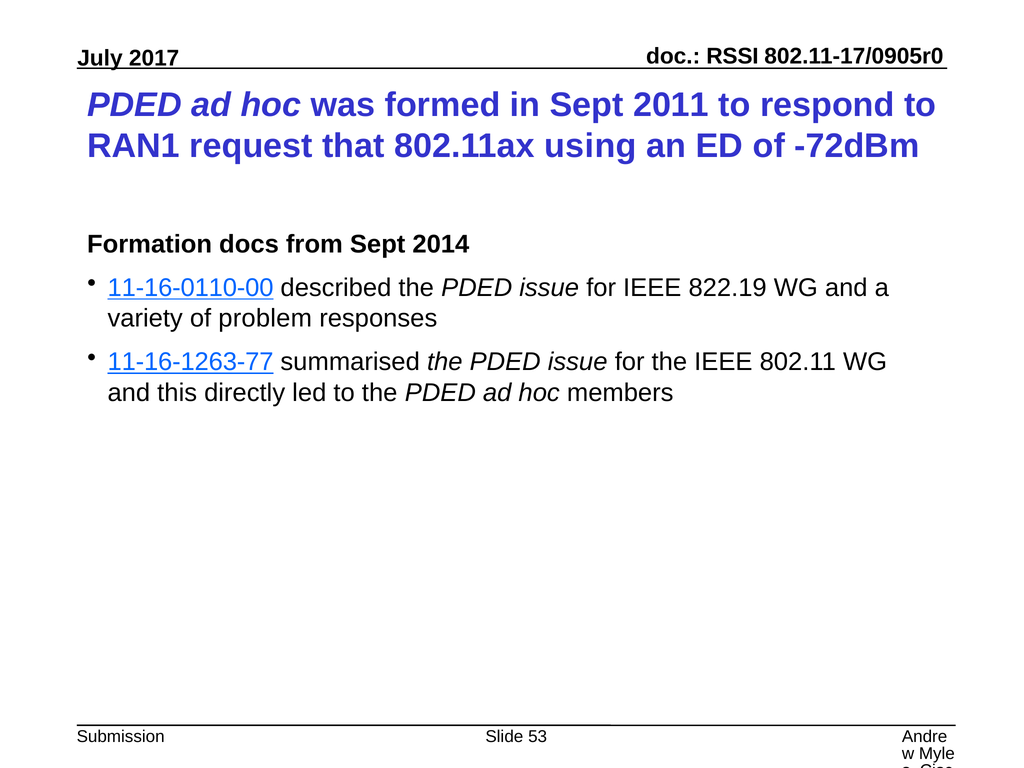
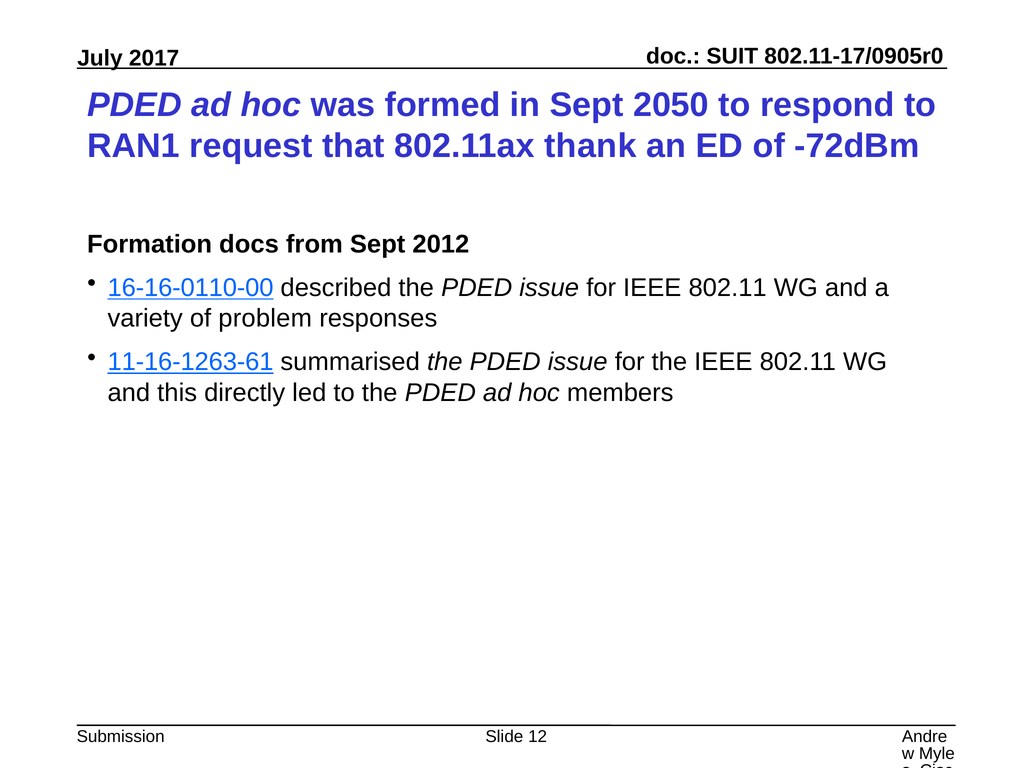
RSSI: RSSI -> SUIT
2011: 2011 -> 2050
using: using -> thank
2014: 2014 -> 2012
11-16-0110-00: 11-16-0110-00 -> 16-16-0110-00
for IEEE 822.19: 822.19 -> 802.11
11-16-1263-77: 11-16-1263-77 -> 11-16-1263-61
53: 53 -> 12
